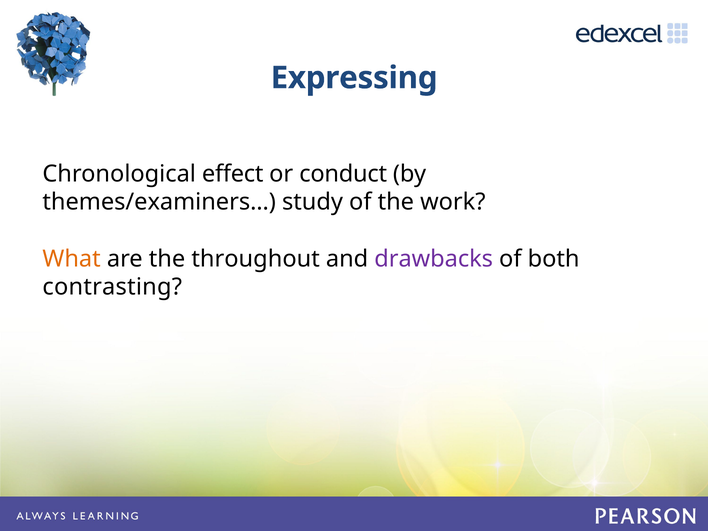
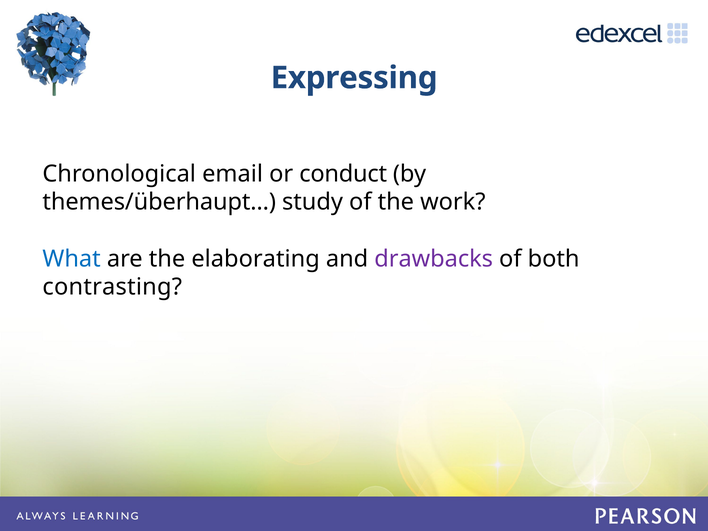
effect: effect -> email
themes/examiners…: themes/examiners… -> themes/überhaupt…
What colour: orange -> blue
throughout: throughout -> elaborating
